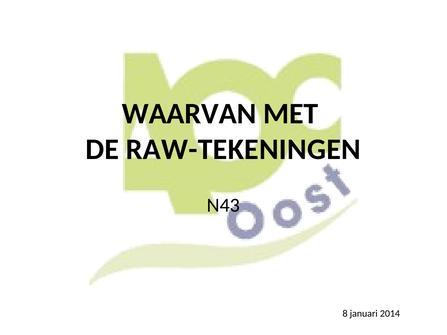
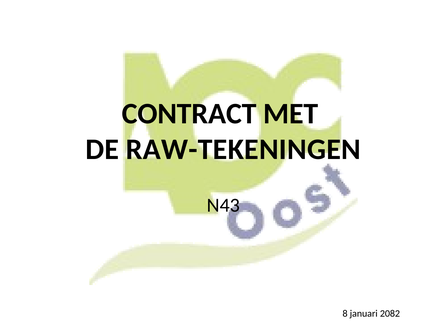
WAARVAN: WAARVAN -> CONTRACT
2014: 2014 -> 2082
